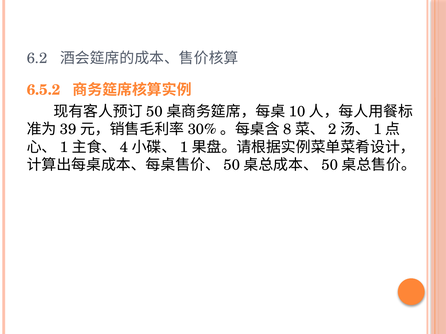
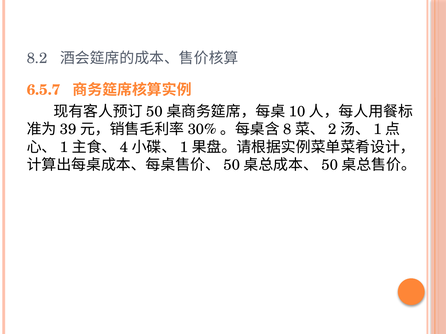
6.2: 6.2 -> 8.2
6.5.2: 6.5.2 -> 6.5.7
